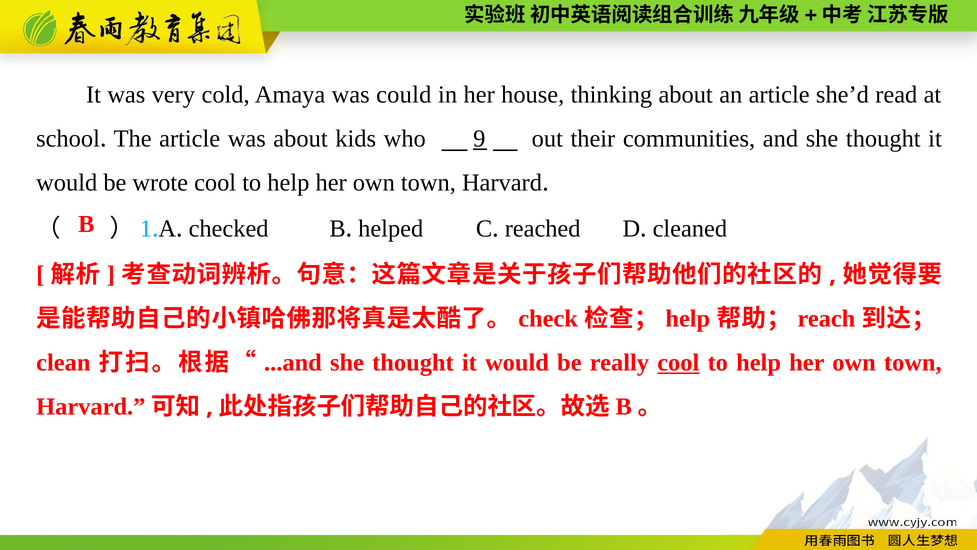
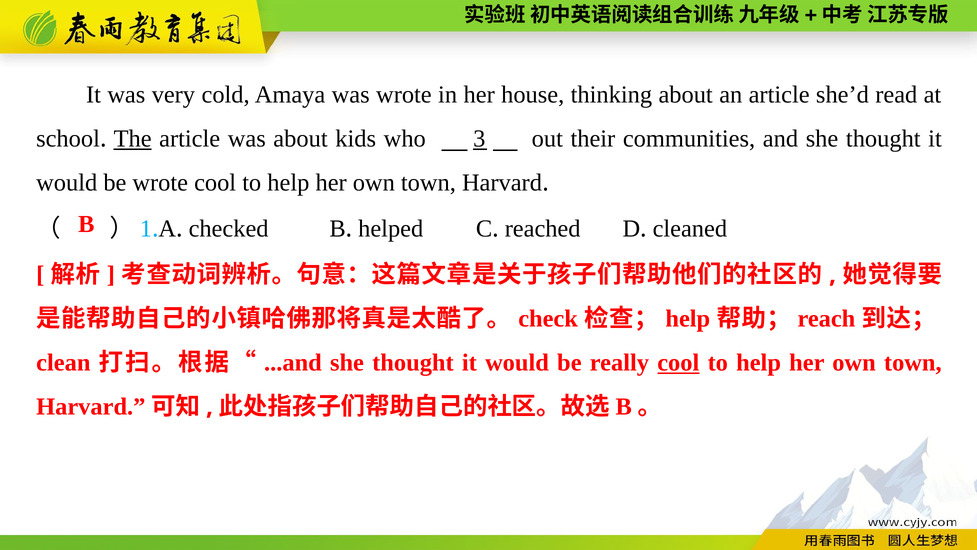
was could: could -> wrote
The underline: none -> present
9: 9 -> 3
